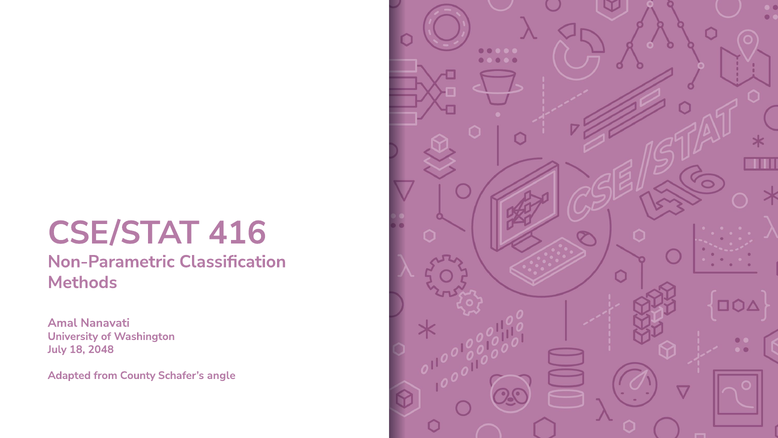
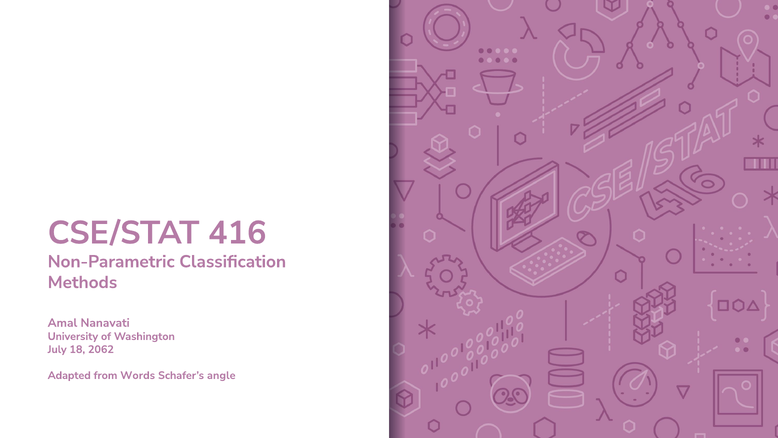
2048: 2048 -> 2062
County: County -> Words
